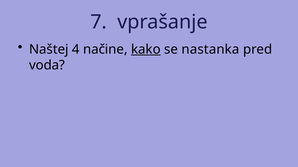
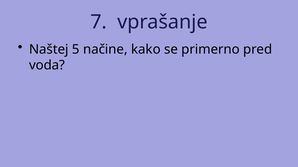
4: 4 -> 5
kako underline: present -> none
nastanka: nastanka -> primerno
